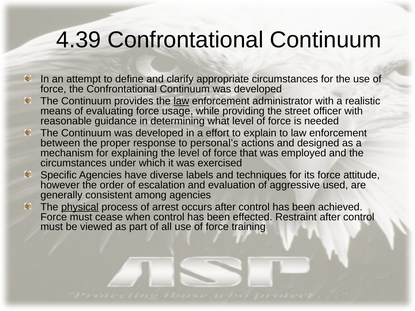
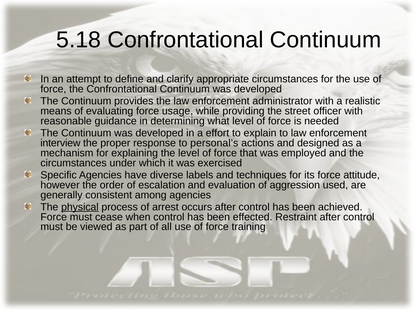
4.39: 4.39 -> 5.18
law at (181, 101) underline: present -> none
between: between -> interview
aggressive: aggressive -> aggression
